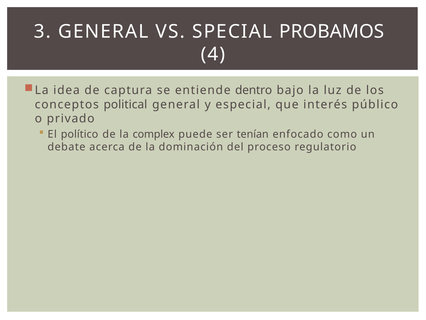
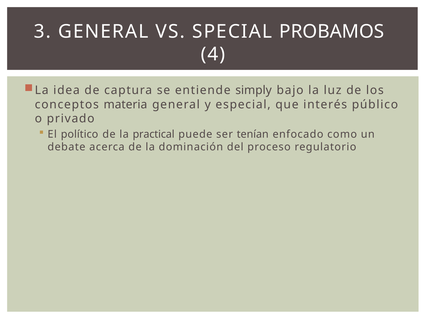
dentro: dentro -> simply
political: political -> materia
complex: complex -> practical
